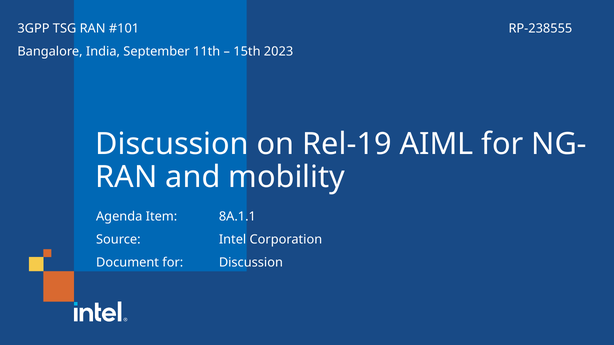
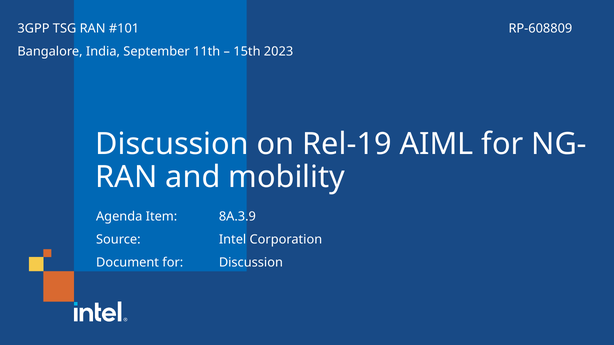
RP-238555: RP-238555 -> RP-608809
8A.1.1: 8A.1.1 -> 8A.3.9
